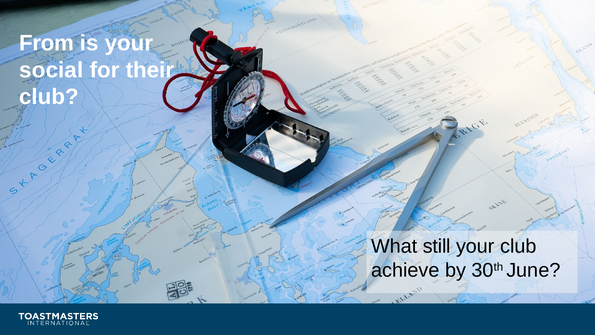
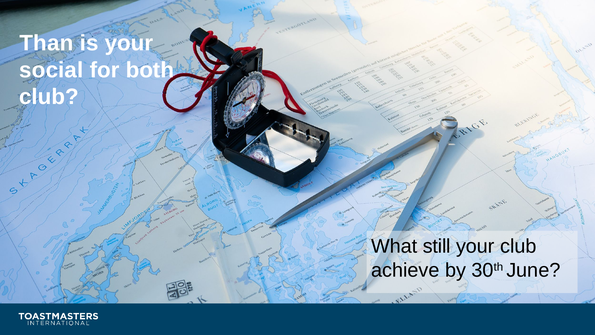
From: From -> Than
their: their -> both
